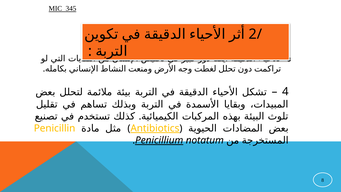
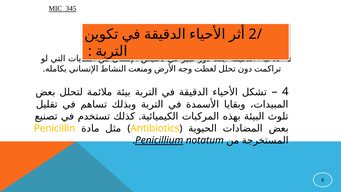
Antibiotics underline: present -> none
